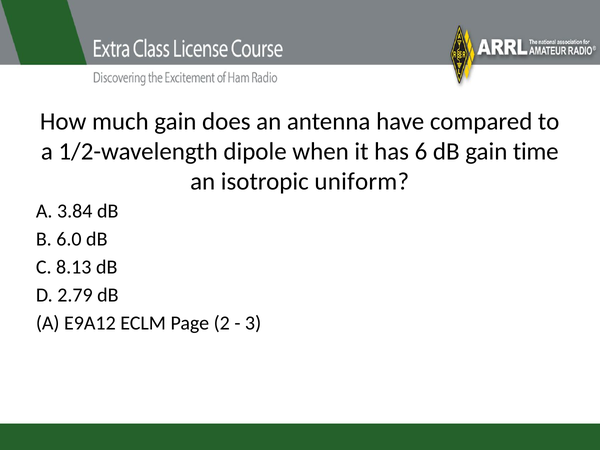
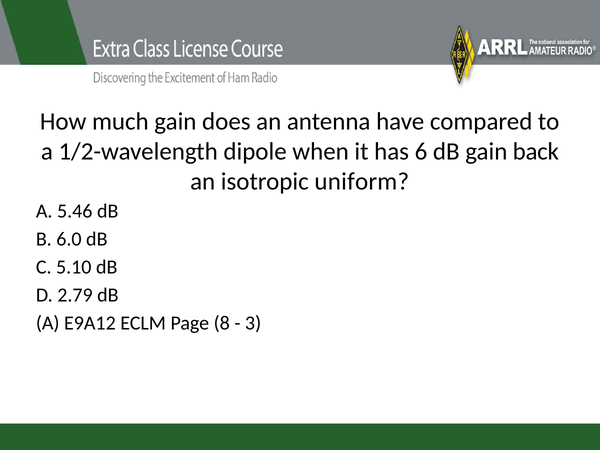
time: time -> back
3.84: 3.84 -> 5.46
8.13: 8.13 -> 5.10
2: 2 -> 8
